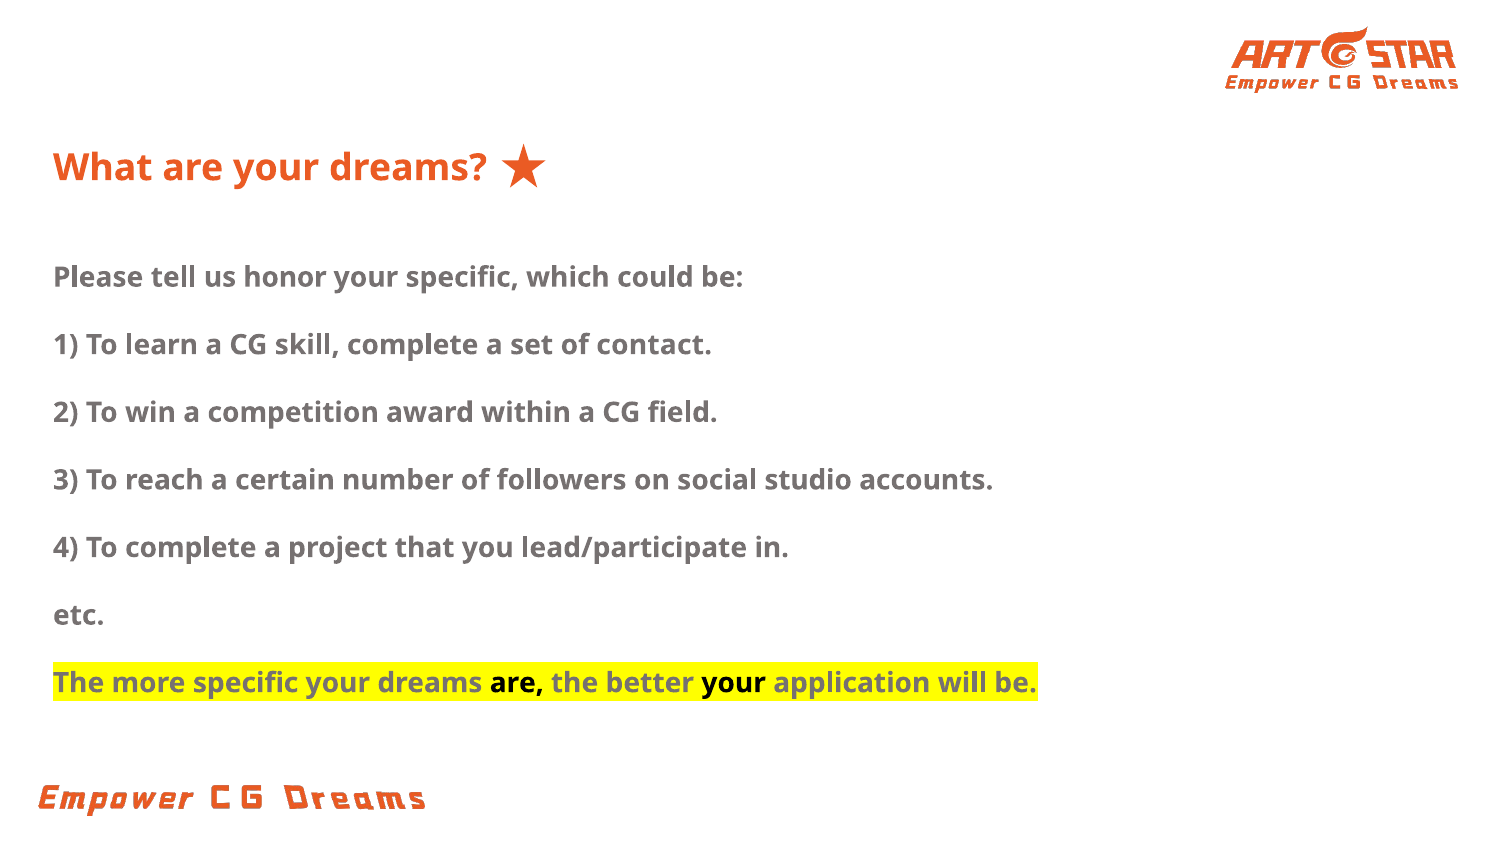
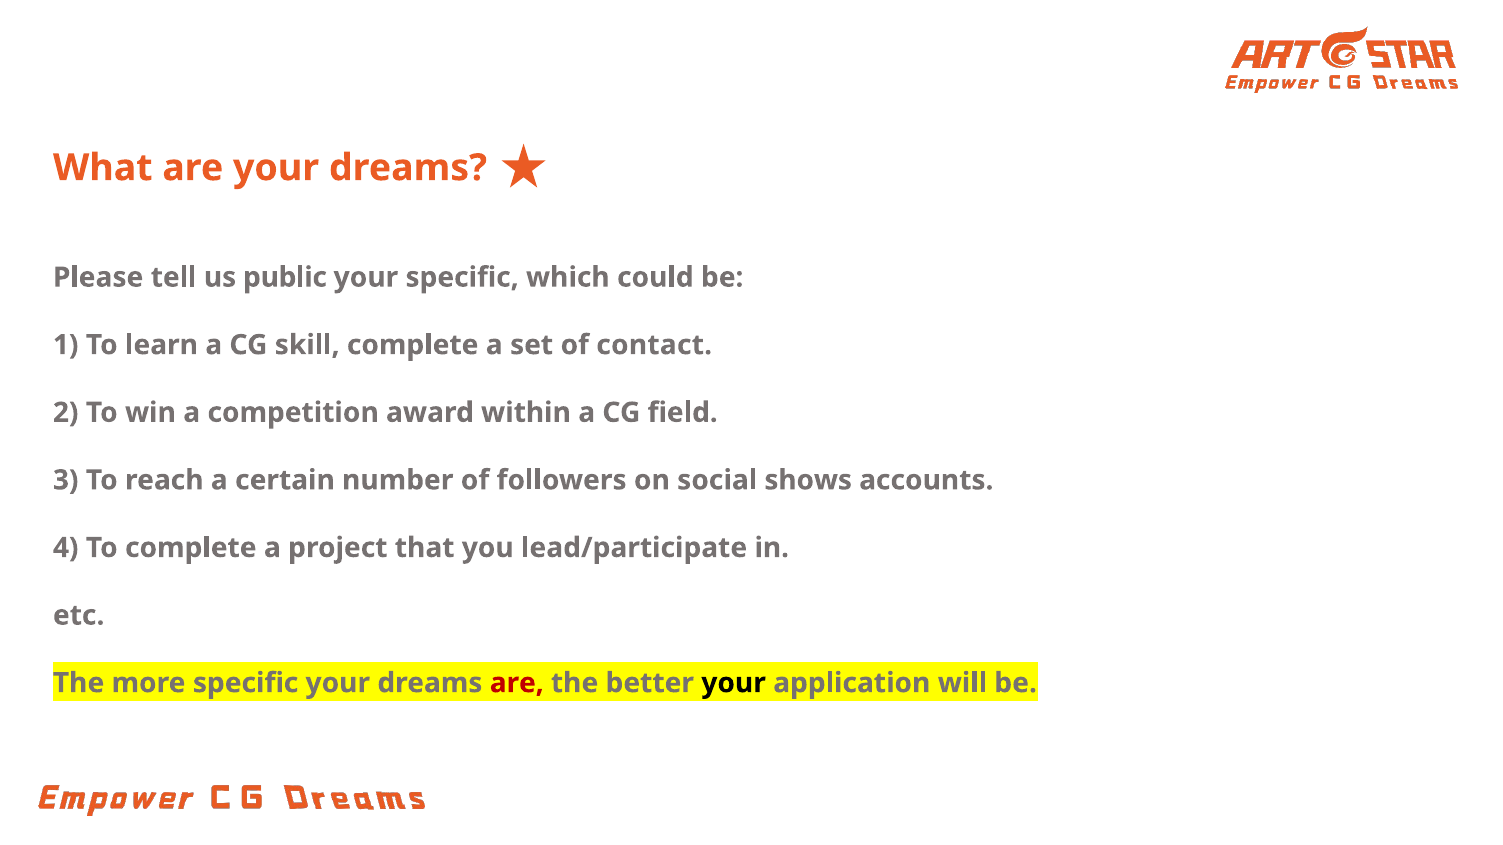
honor: honor -> public
studio: studio -> shows
are at (517, 683) colour: black -> red
